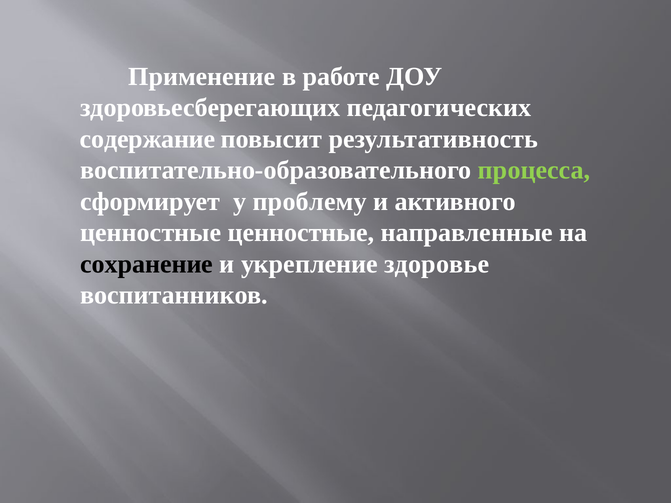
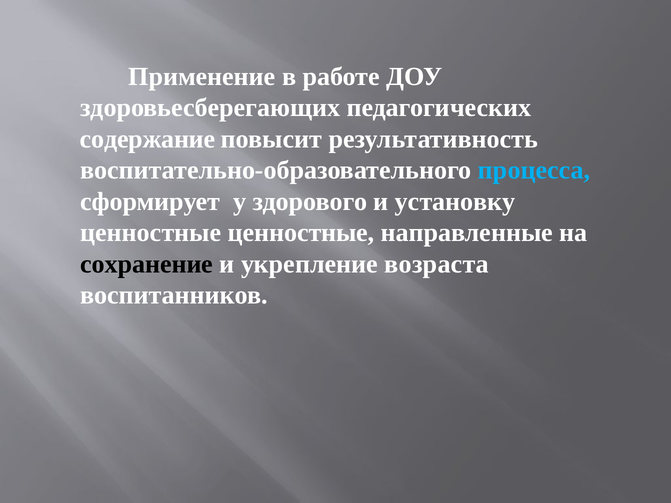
процесса colour: light green -> light blue
проблему: проблему -> здорового
активного: активного -> установку
здоровье: здоровье -> возраста
